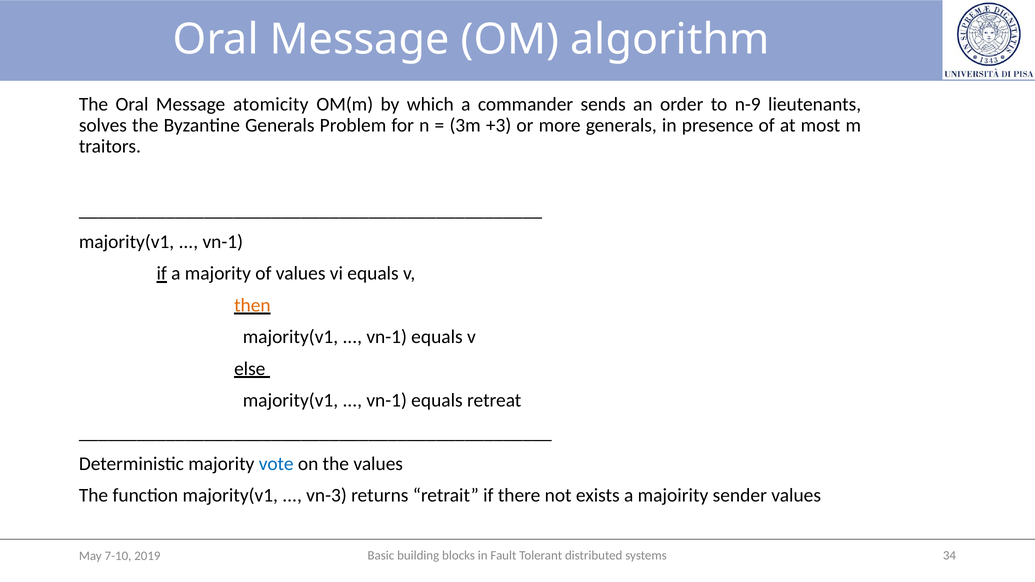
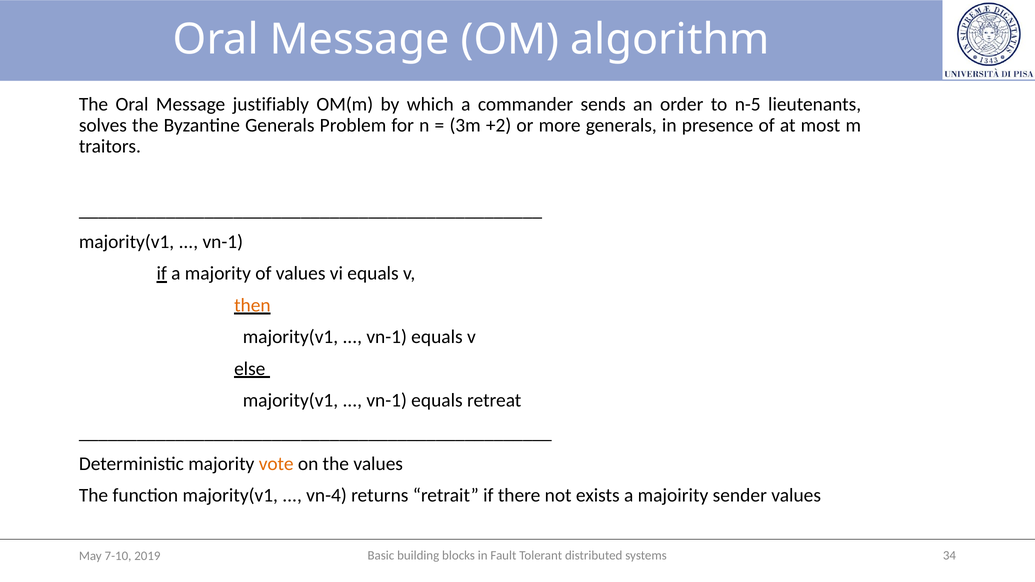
atomicity: atomicity -> justifiably
n-9: n-9 -> n-5
+3: +3 -> +2
vote colour: blue -> orange
vn-3: vn-3 -> vn-4
